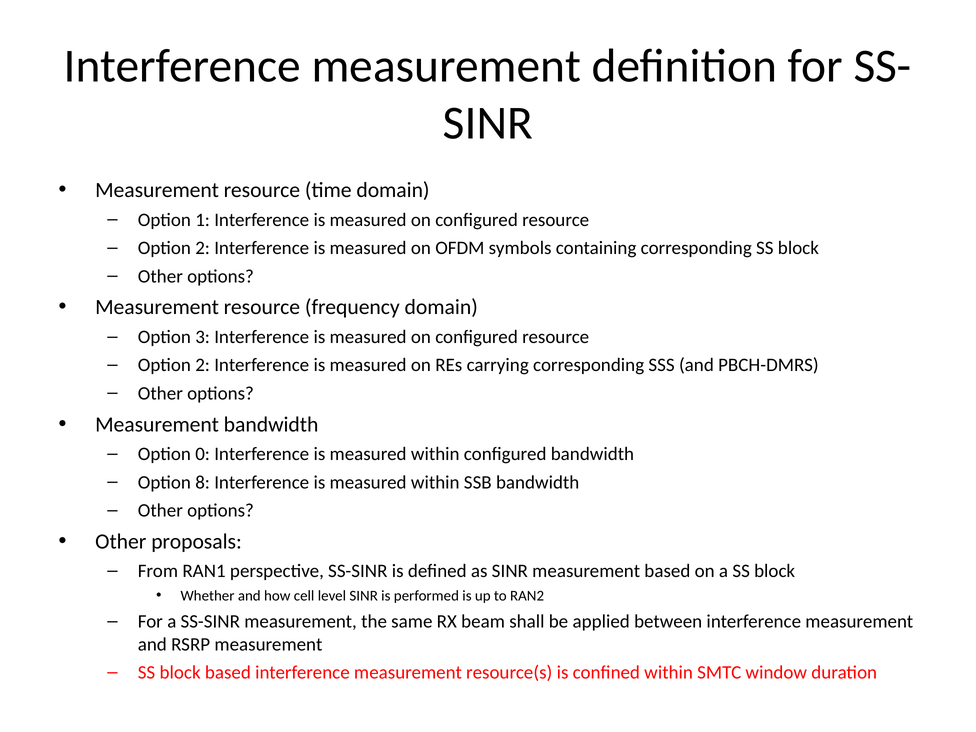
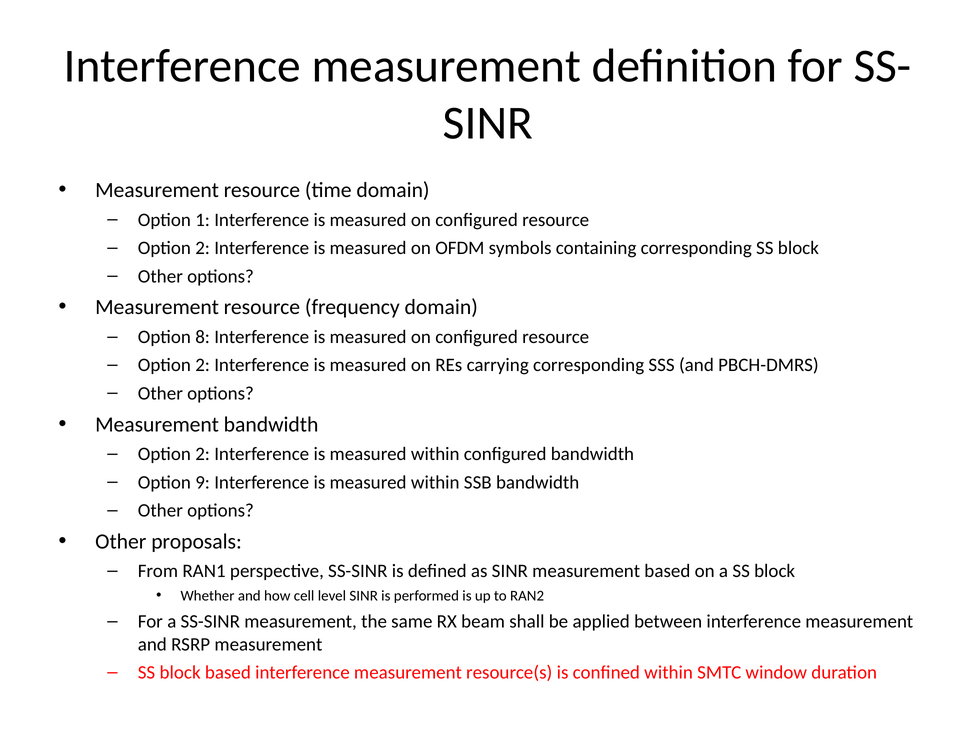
3: 3 -> 8
0 at (203, 454): 0 -> 2
8: 8 -> 9
